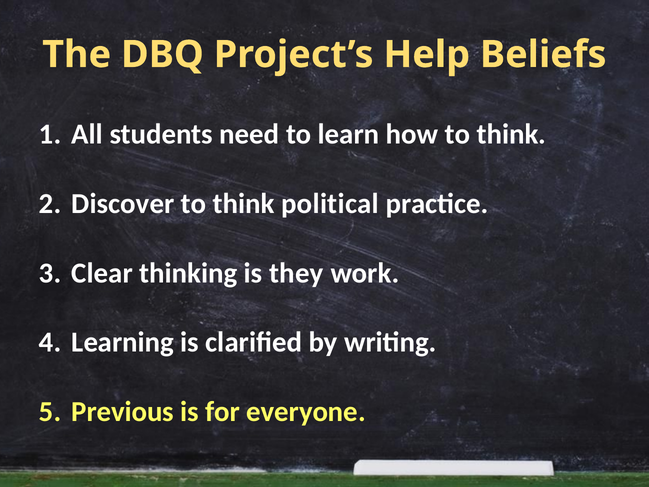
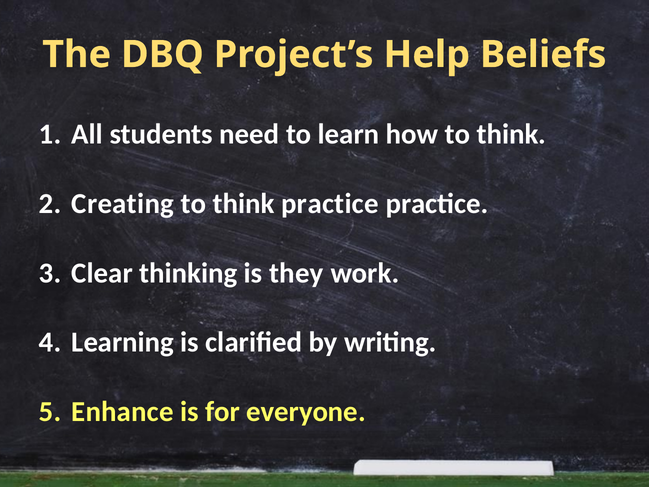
Discover: Discover -> Creating
think political: political -> practice
Previous: Previous -> Enhance
